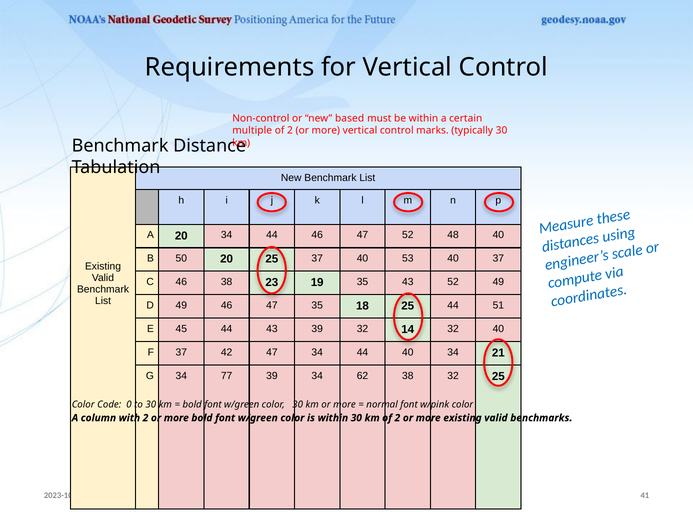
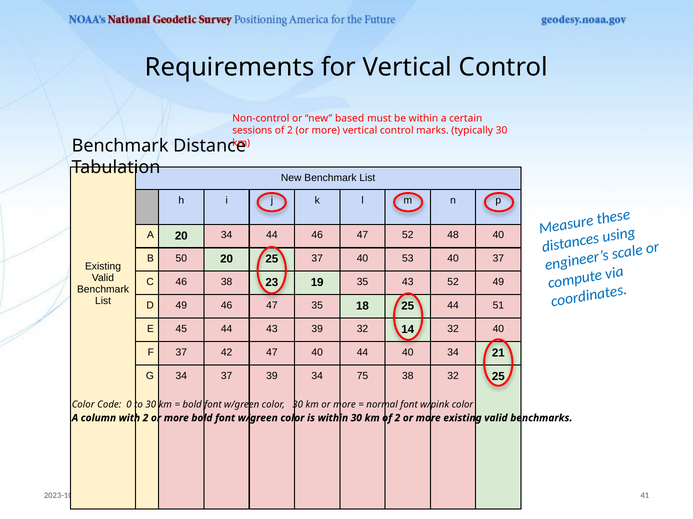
multiple: multiple -> sessions
47 34: 34 -> 40
34 77: 77 -> 37
62: 62 -> 75
